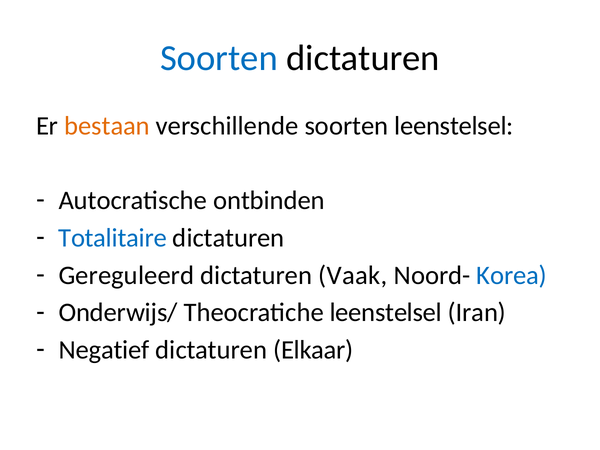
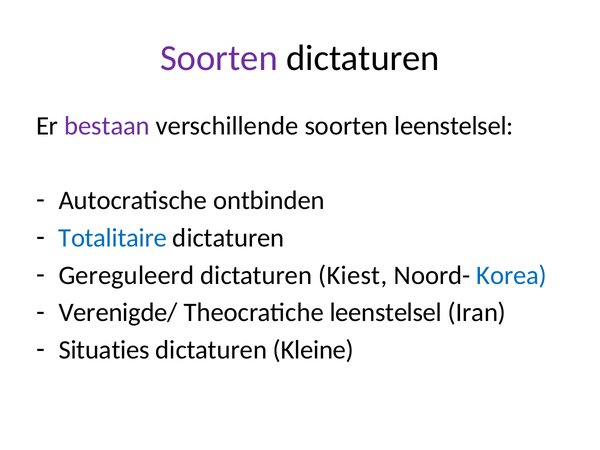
Soorten at (219, 58) colour: blue -> purple
bestaan colour: orange -> purple
Vaak: Vaak -> Kiest
Onderwijs/: Onderwijs/ -> Verenigde/
Negatief: Negatief -> Situaties
Elkaar: Elkaar -> Kleine
